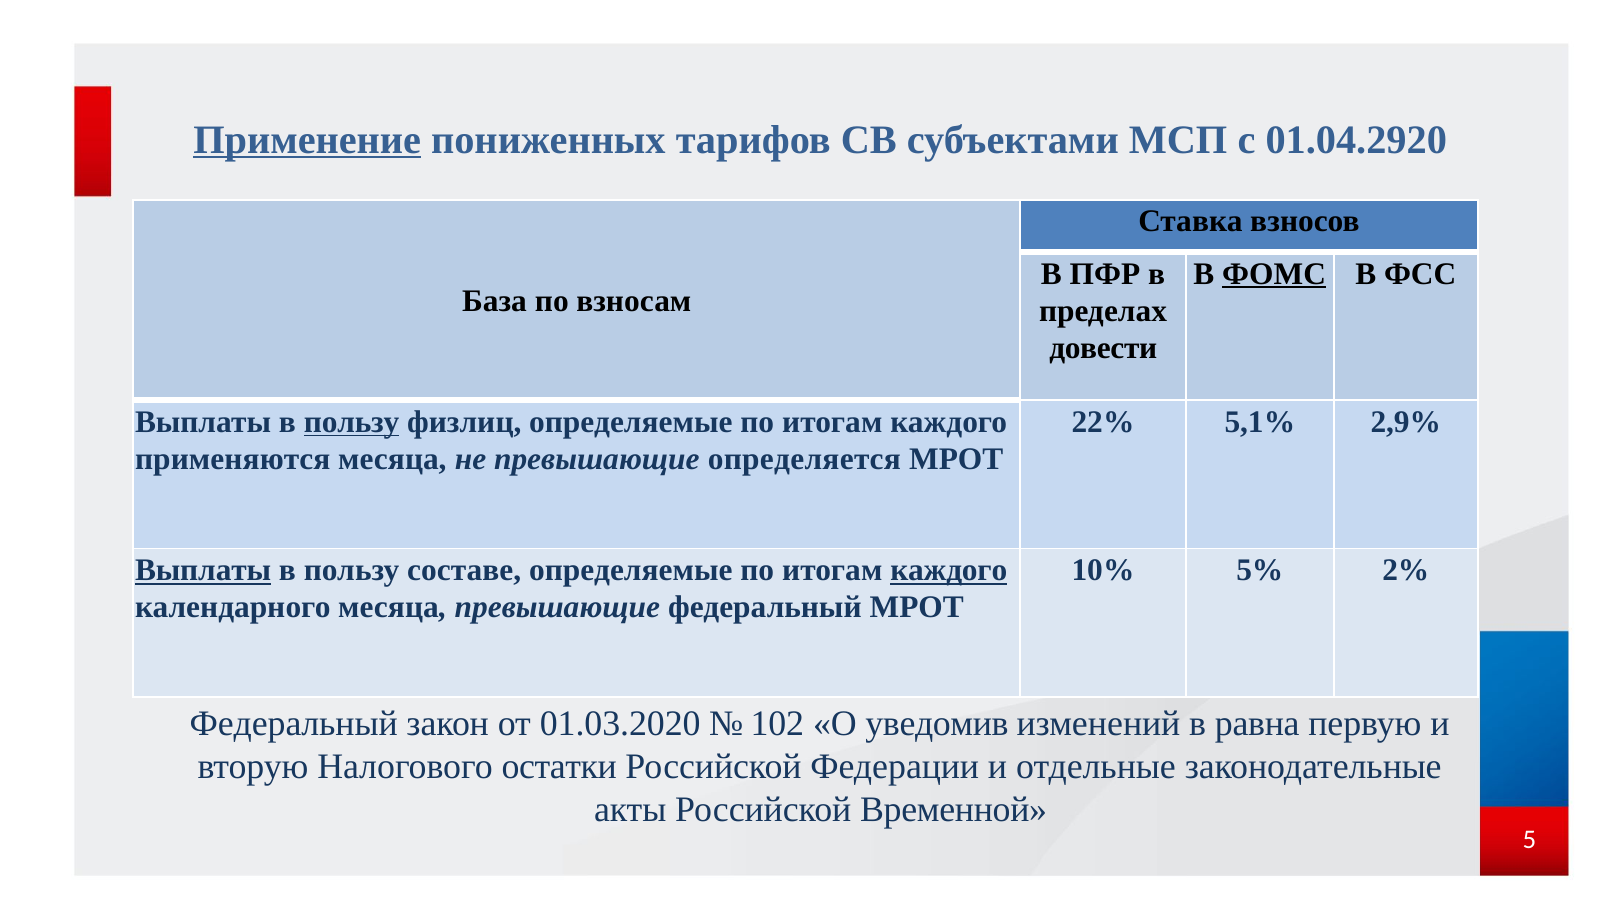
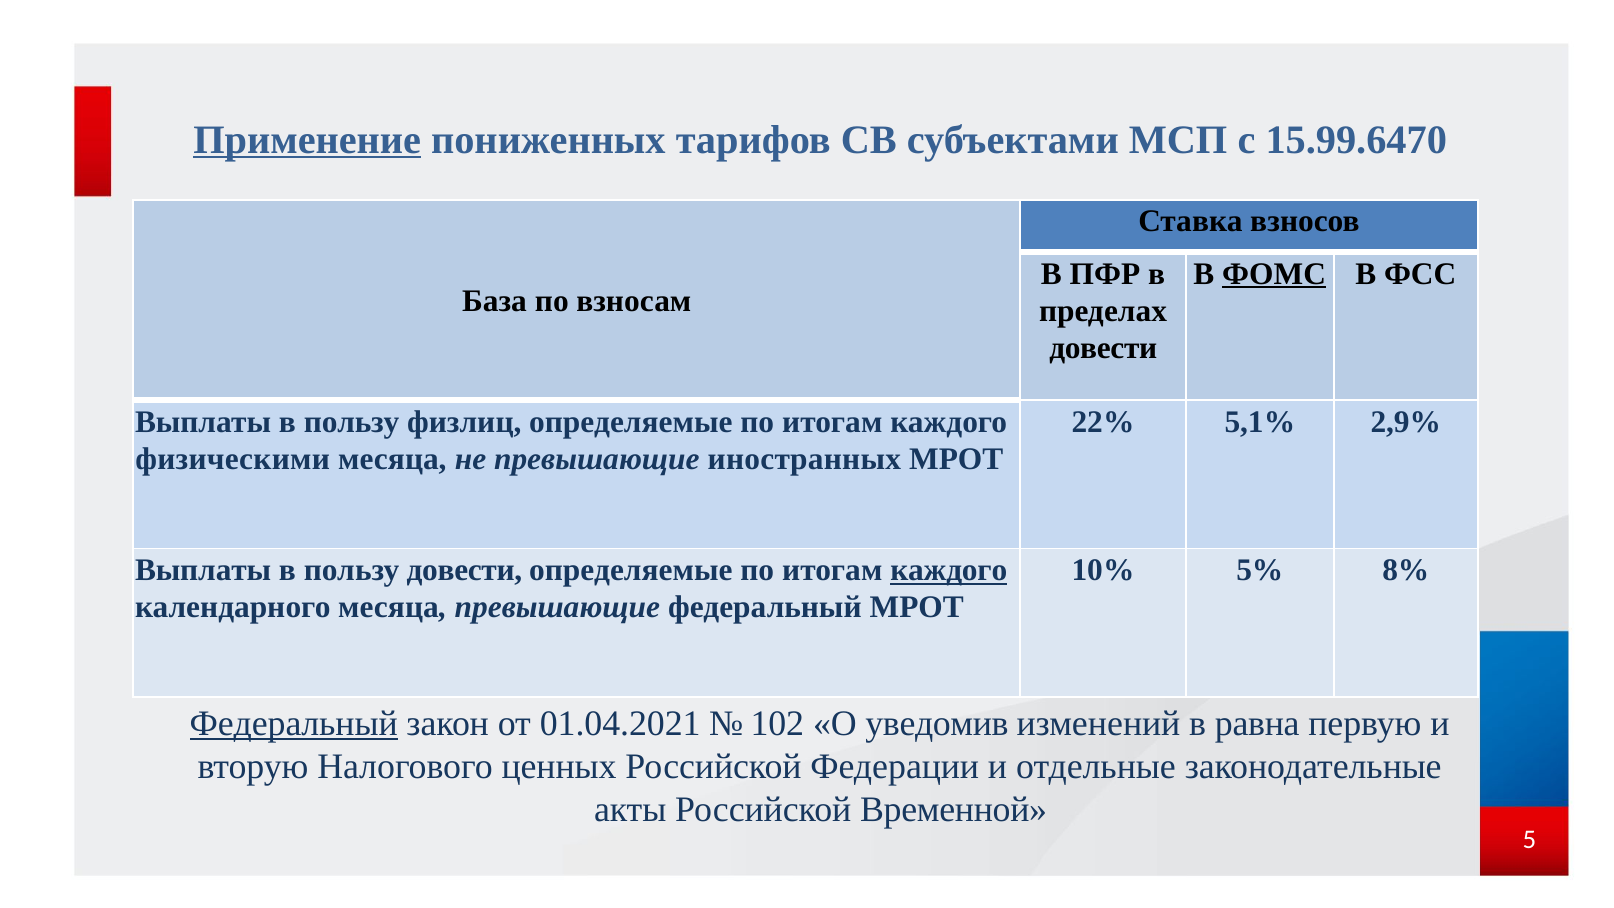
01.04.2920: 01.04.2920 -> 15.99.6470
пользу at (352, 422) underline: present -> none
применяются: применяются -> физическими
определяется: определяется -> иностранных
Выплаты at (203, 570) underline: present -> none
пользу составе: составе -> довести
2%: 2% -> 8%
Федеральный at (294, 723) underline: none -> present
01.03.2020: 01.03.2020 -> 01.04.2021
остатки: остатки -> ценных
